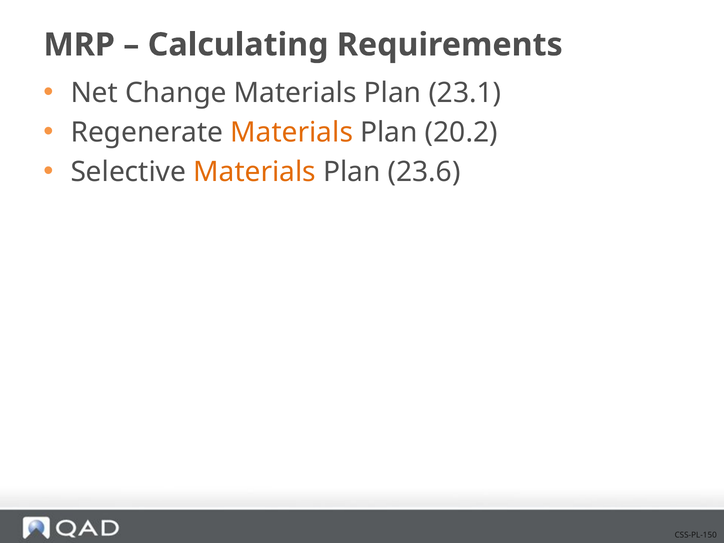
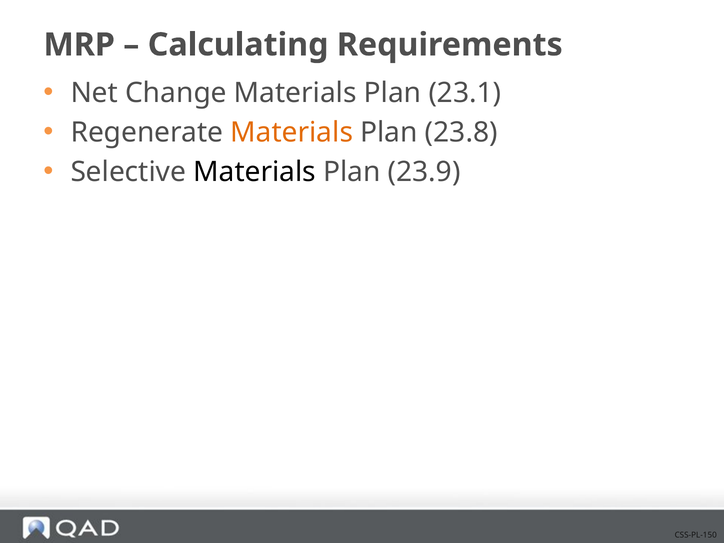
20.2: 20.2 -> 23.8
Materials at (255, 172) colour: orange -> black
23.6: 23.6 -> 23.9
